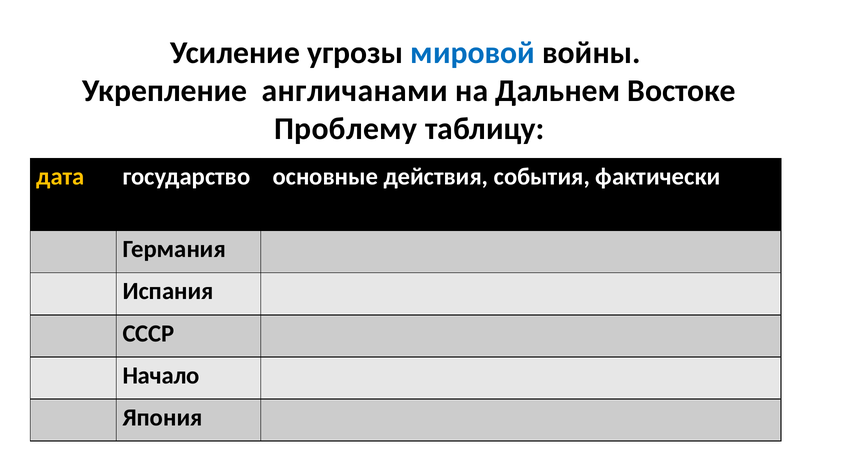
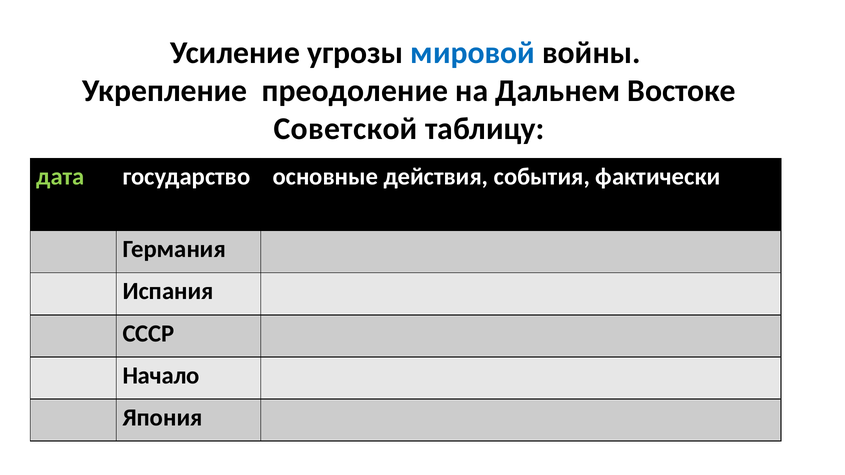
англичанами: англичанами -> преодоление
Проблему: Проблему -> Советской
дата colour: yellow -> light green
